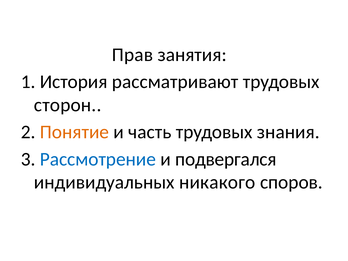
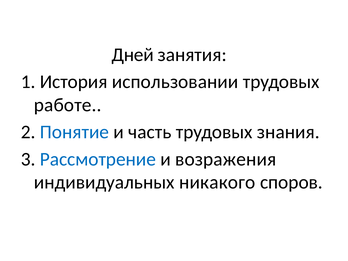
Прав: Прав -> Дней
рассматривают: рассматривают -> использовании
сторон: сторон -> работе
Понятие colour: orange -> blue
подвергался: подвергался -> возражения
